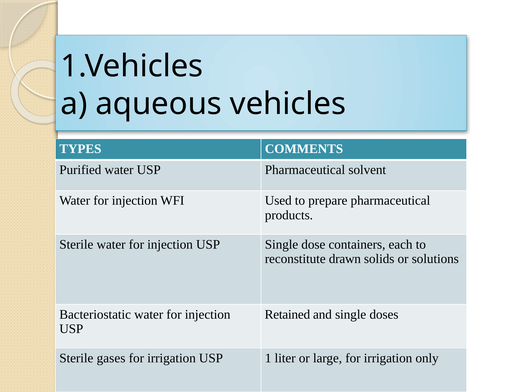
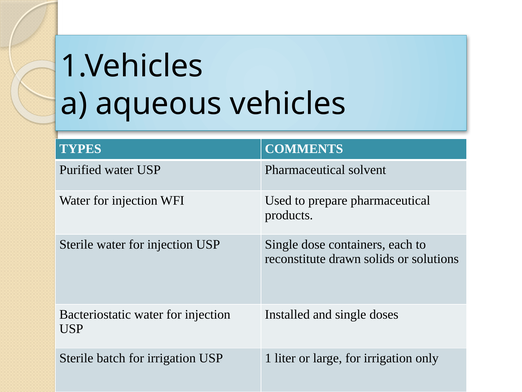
Retained: Retained -> Installed
gases: gases -> batch
